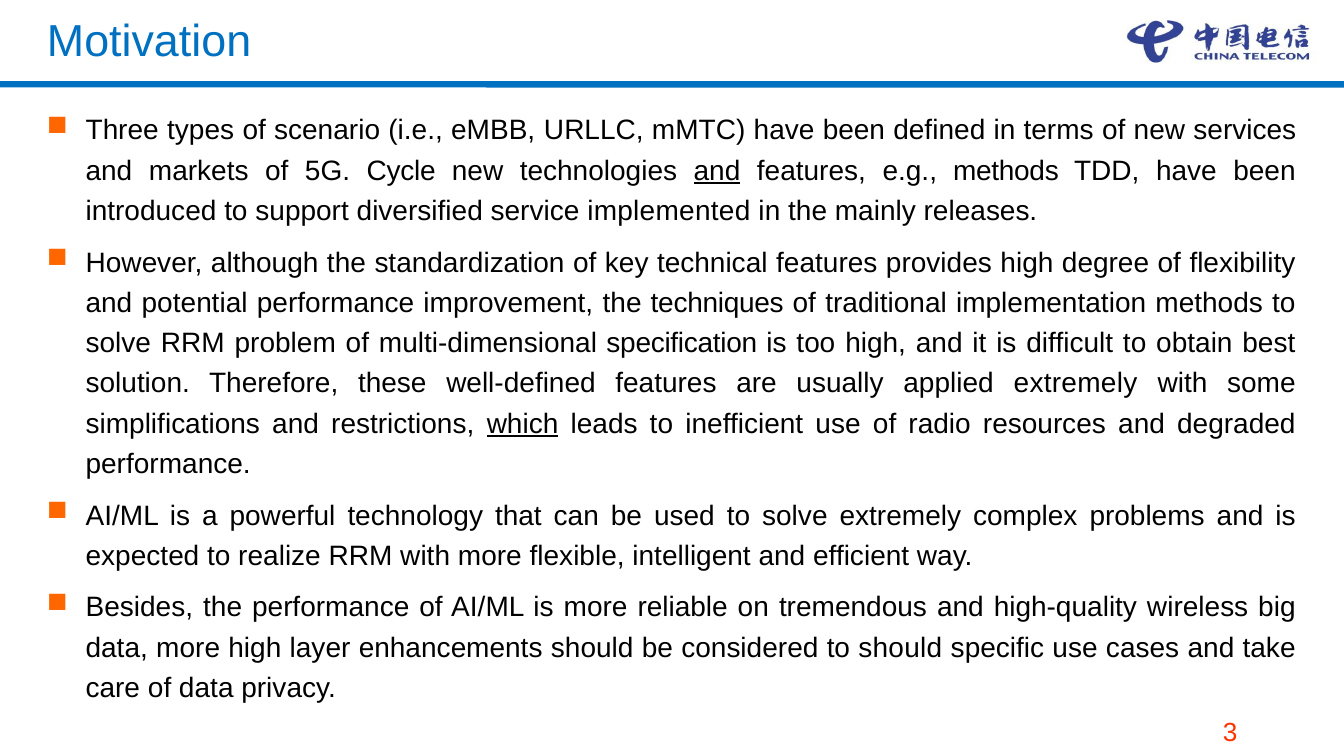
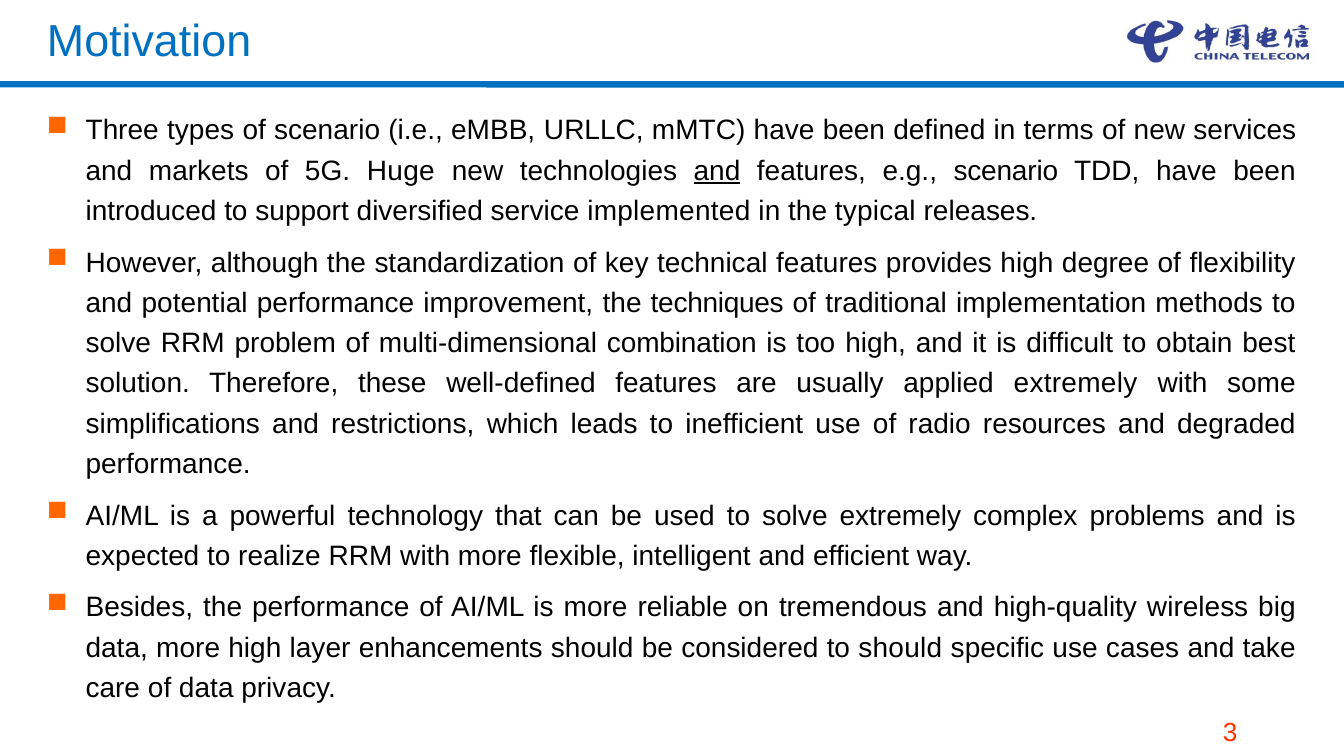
Cycle: Cycle -> Huge
e.g methods: methods -> scenario
mainly: mainly -> typical
specification: specification -> combination
which underline: present -> none
